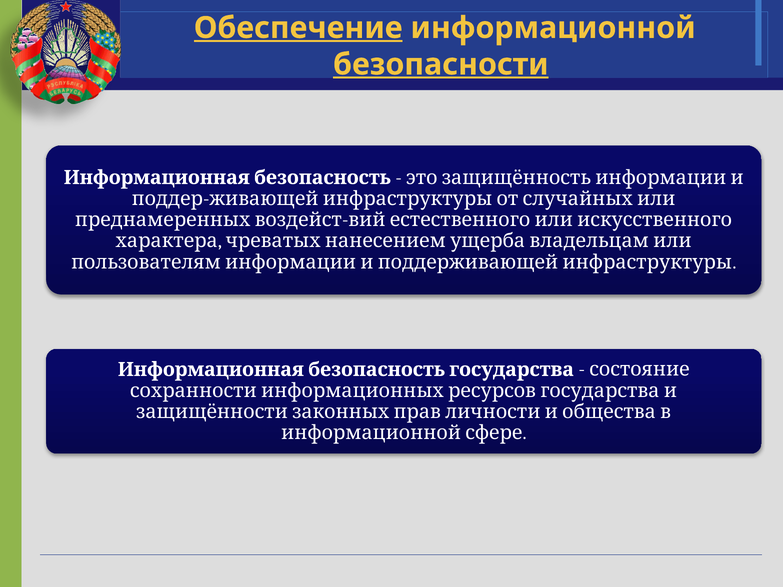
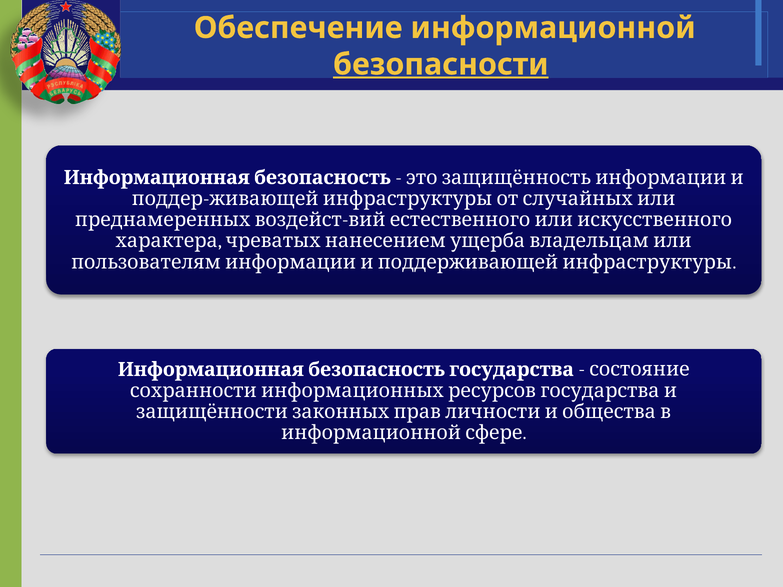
Обеспечение underline: present -> none
